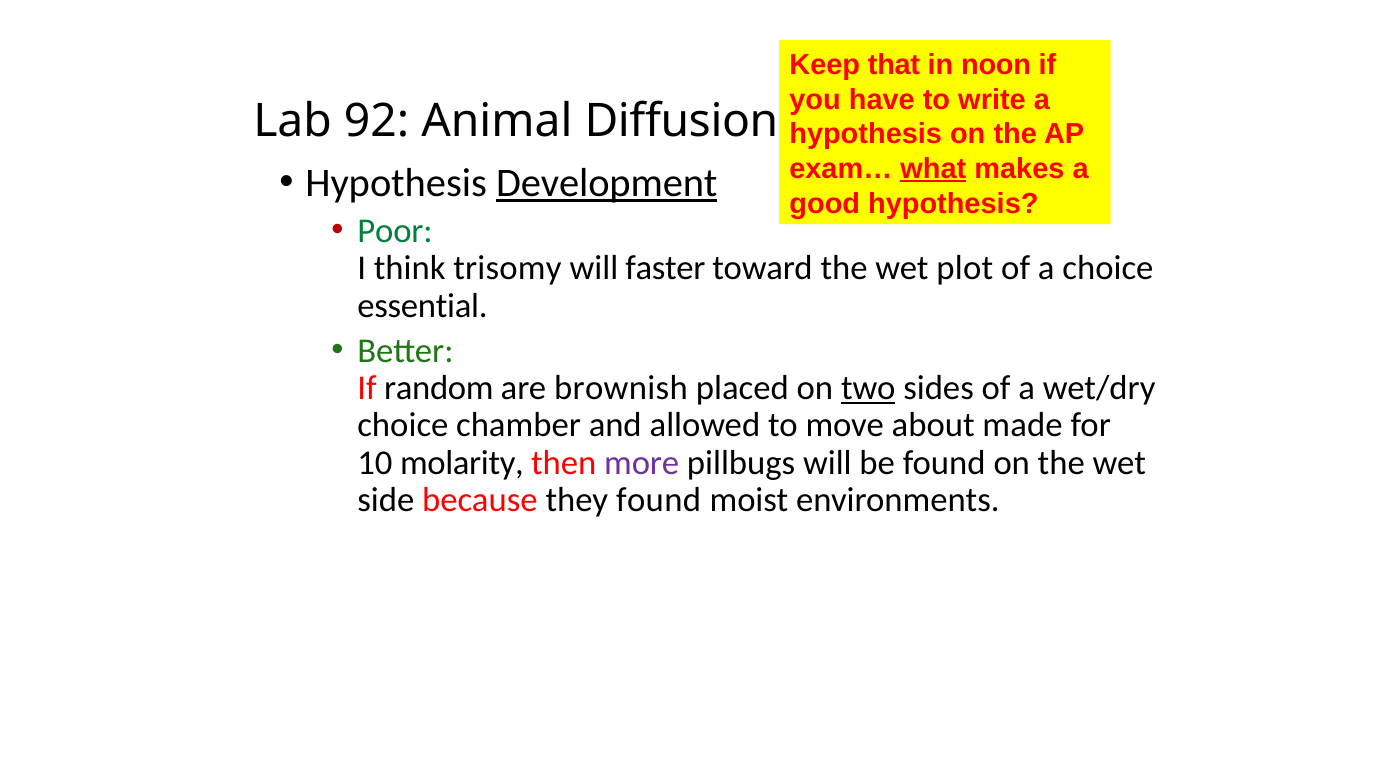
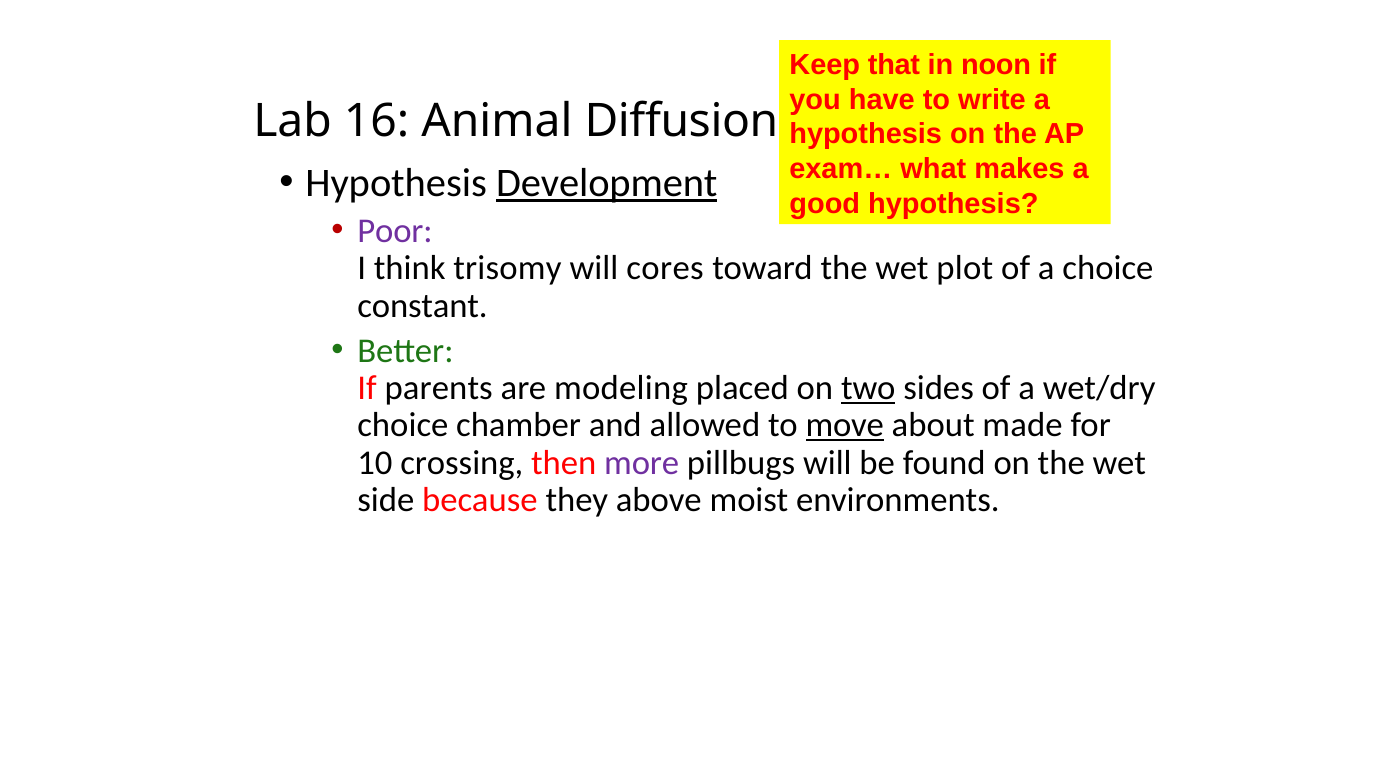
92: 92 -> 16
what underline: present -> none
Poor colour: green -> purple
faster: faster -> cores
essential: essential -> constant
random: random -> parents
brownish: brownish -> modeling
move underline: none -> present
molarity: molarity -> crossing
they found: found -> above
